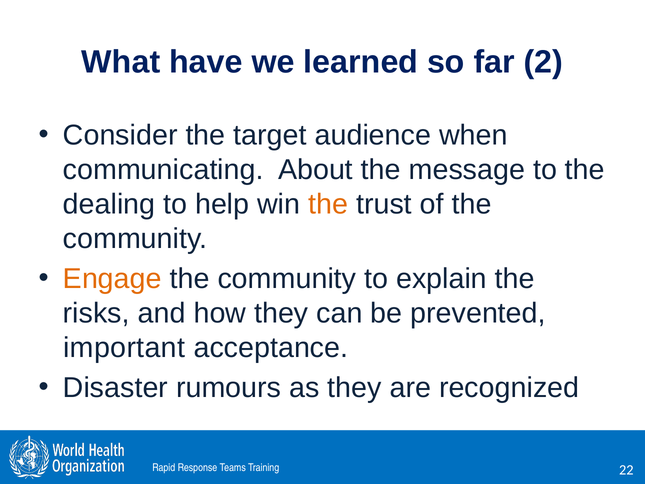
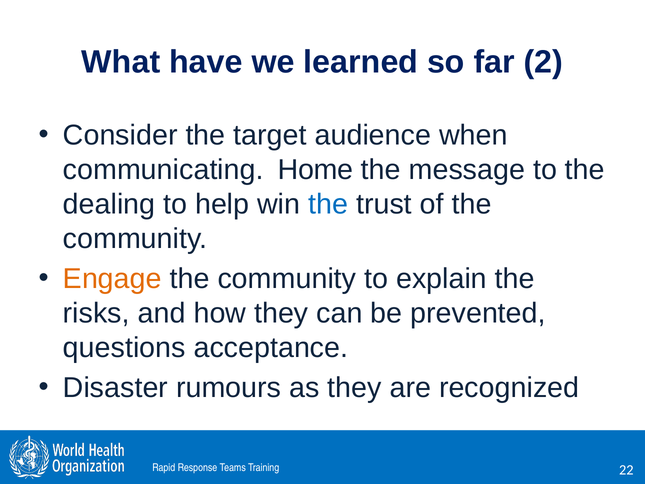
About: About -> Home
the at (328, 204) colour: orange -> blue
important: important -> questions
